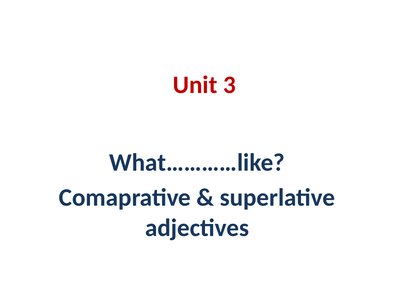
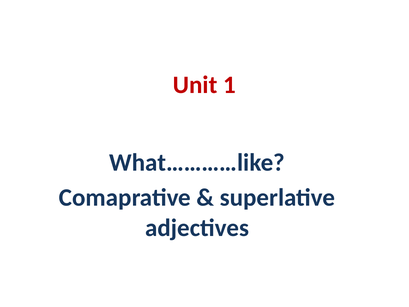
3: 3 -> 1
